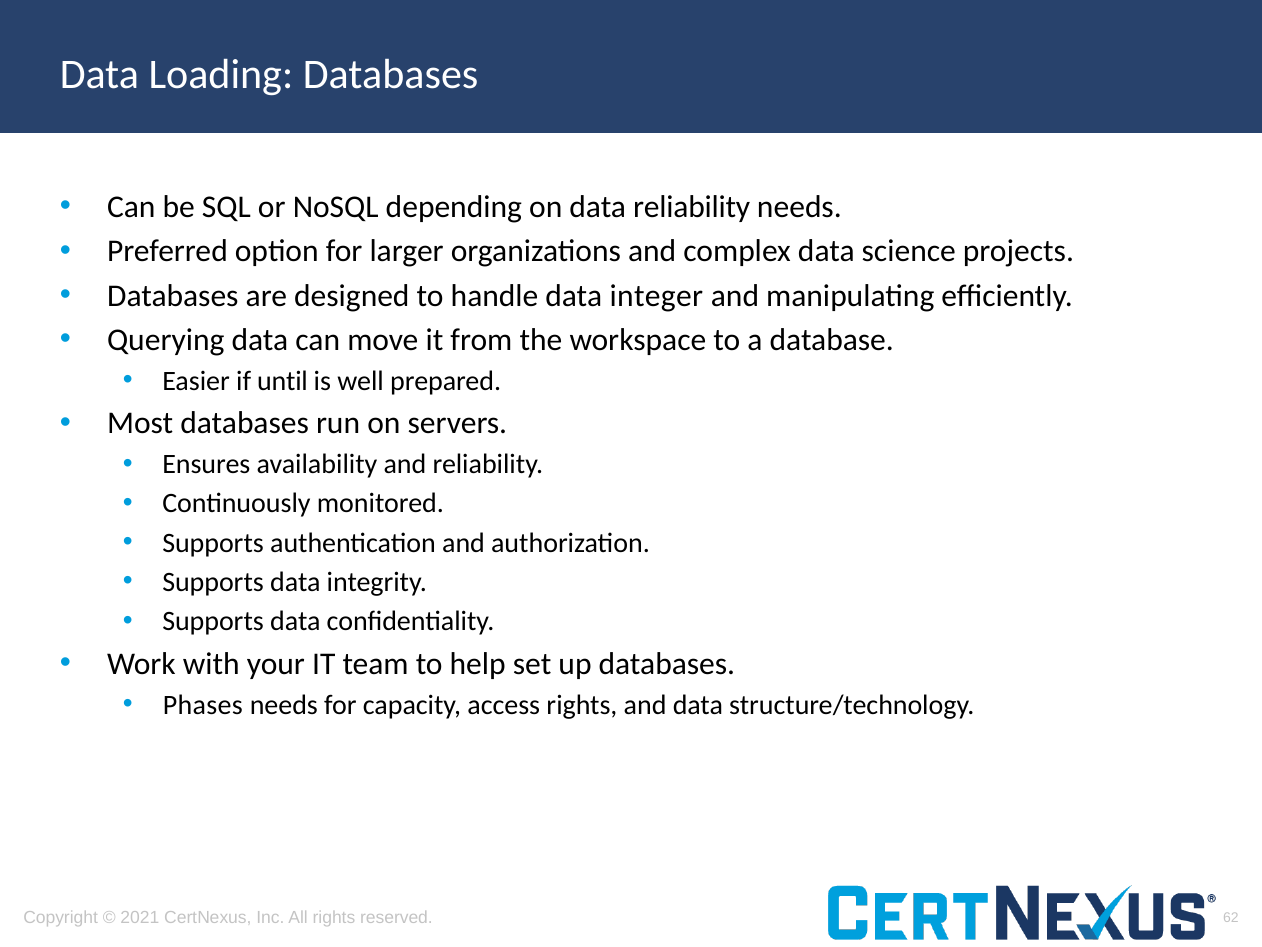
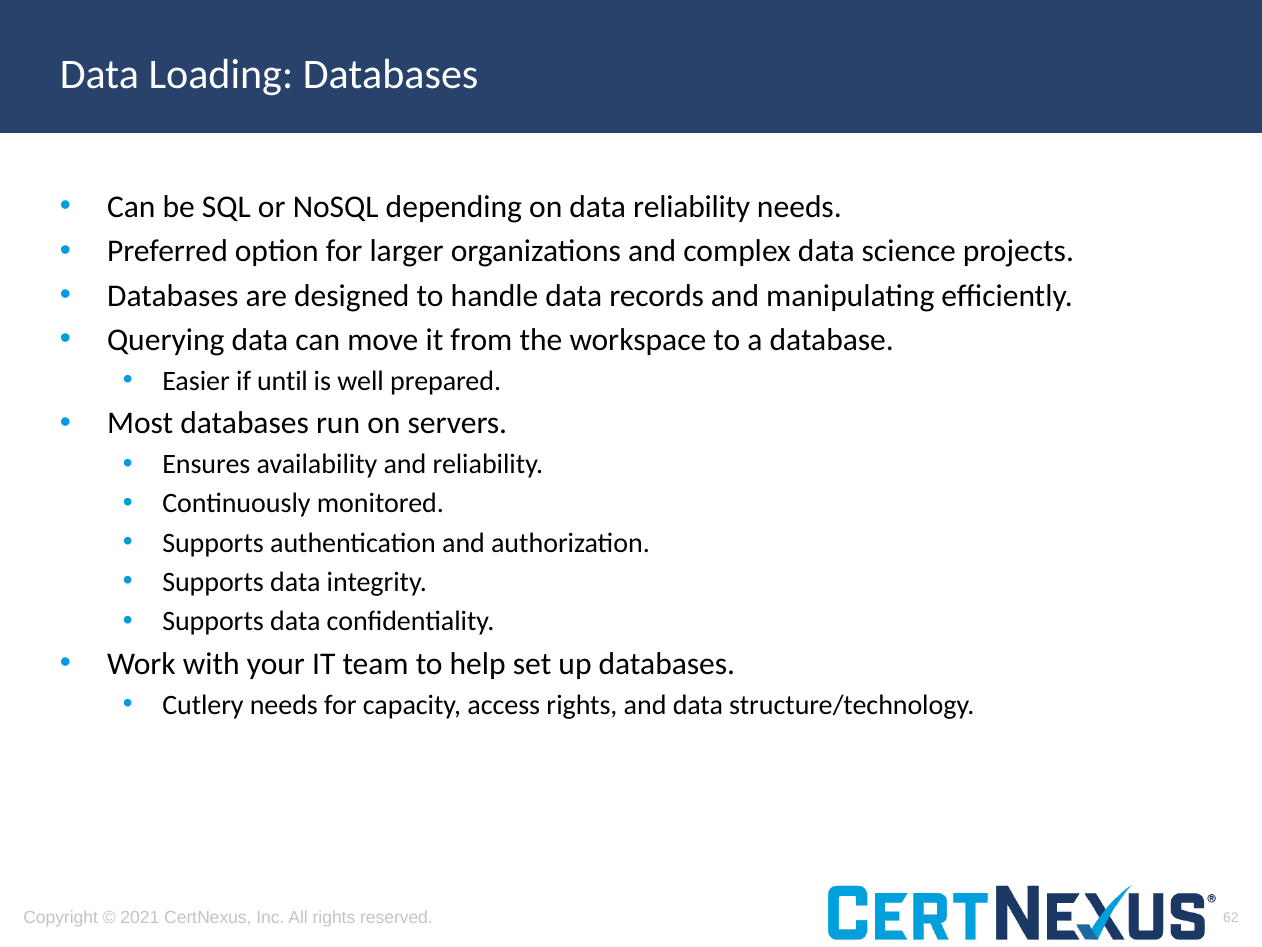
integer: integer -> records
Phases: Phases -> Cutlery
